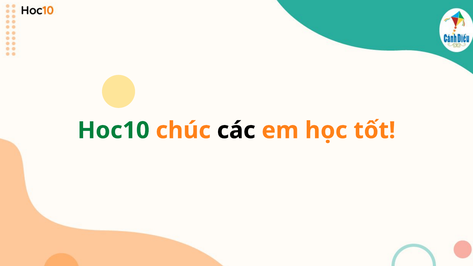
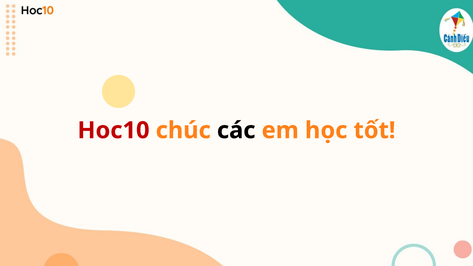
Hoc10 colour: green -> red
